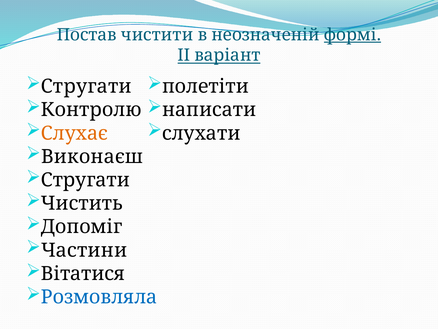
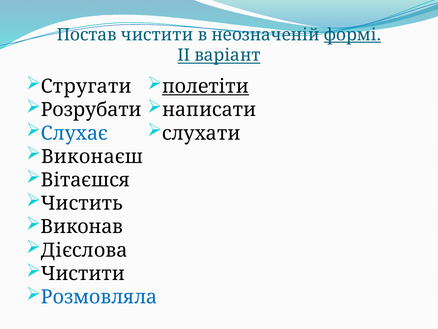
полетіти underline: none -> present
Контролю: Контролю -> Розрубати
Слухає colour: orange -> blue
Стругати at (85, 180): Стругати -> Вітаєшся
Допоміг: Допоміг -> Виконав
Частини: Частини -> Дієслова
Вітатися at (83, 273): Вітатися -> Чистити
